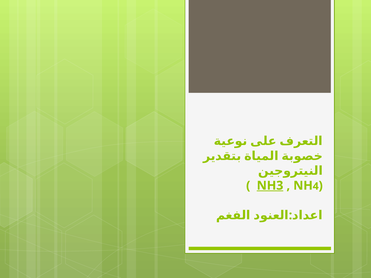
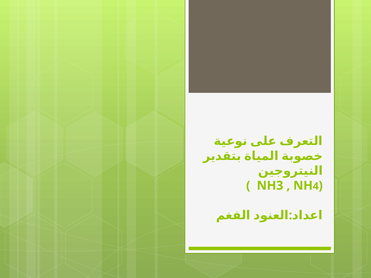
NH3 underline: present -> none
